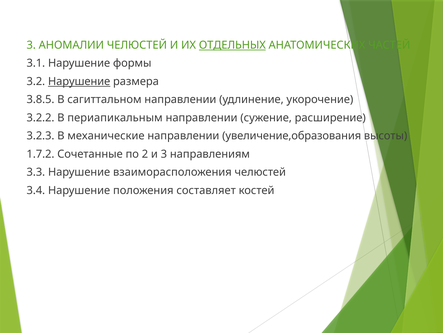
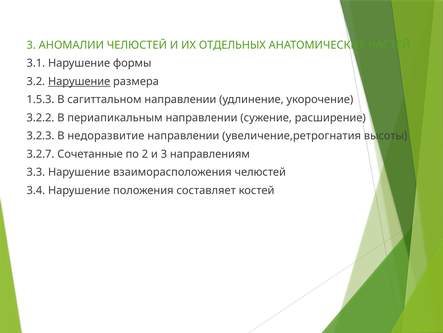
ОТДЕЛЬНЫХ underline: present -> none
3.8.5: 3.8.5 -> 1.5.3
механические: механические -> недоразвитие
увеличение,образования: увеличение,образования -> увеличение,ретрогнатия
1.7.2: 1.7.2 -> 3.2.7
